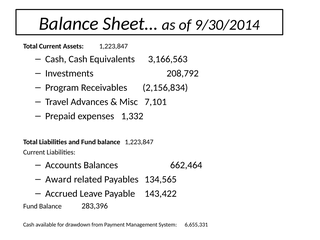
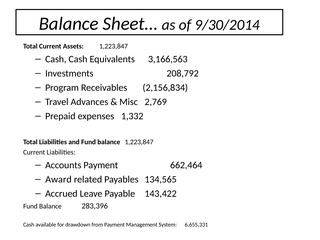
7,101: 7,101 -> 2,769
Accounts Balances: Balances -> Payment
